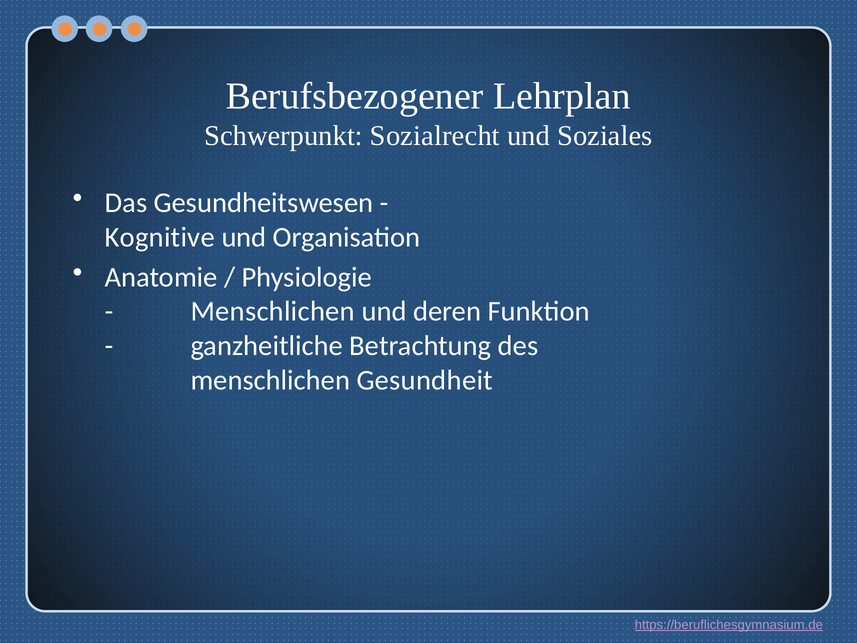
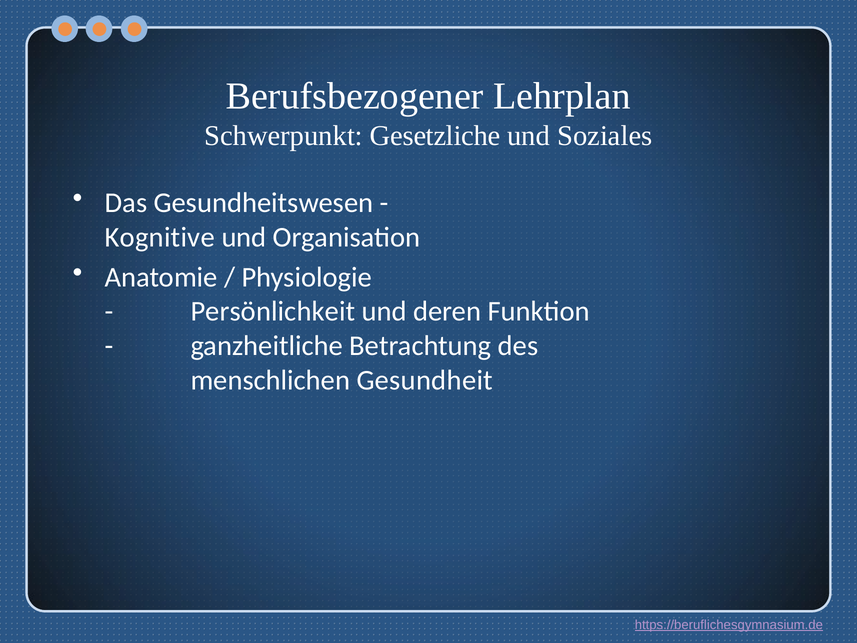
Sozialrecht: Sozialrecht -> Gesetzliche
Menschlichen at (273, 311): Menschlichen -> Persönlichkeit
